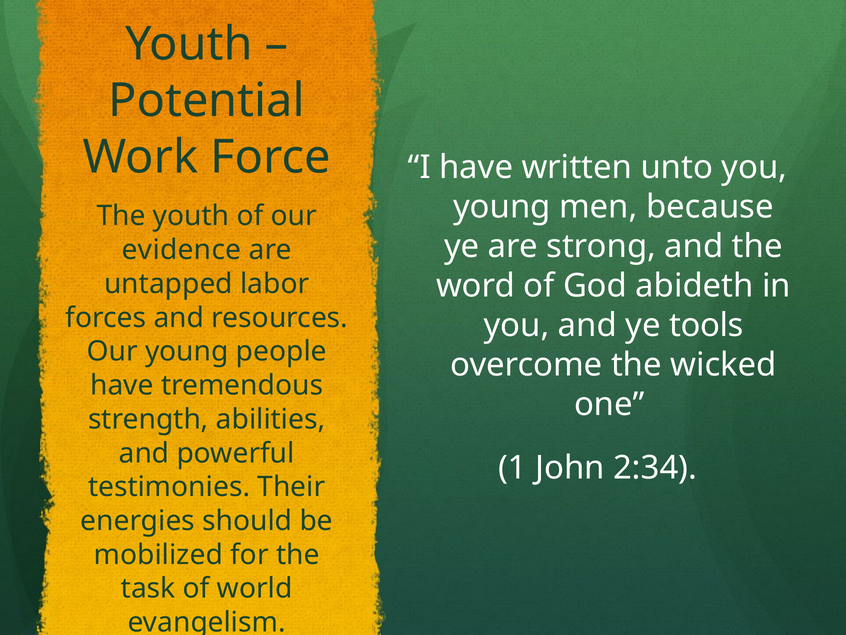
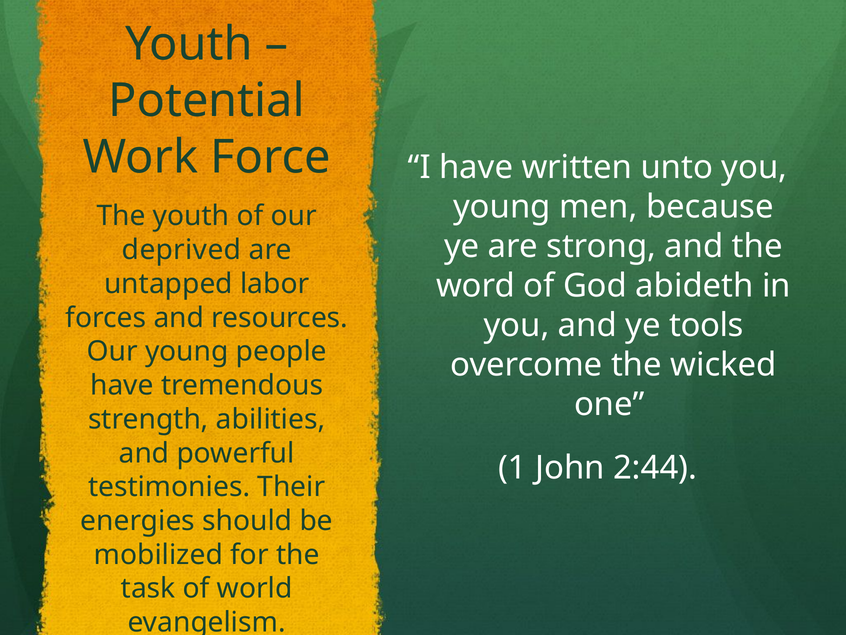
evidence: evidence -> deprived
2:34: 2:34 -> 2:44
